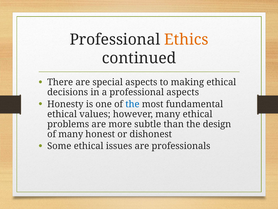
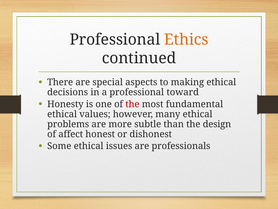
professional aspects: aspects -> toward
the at (132, 104) colour: blue -> red
of many: many -> affect
